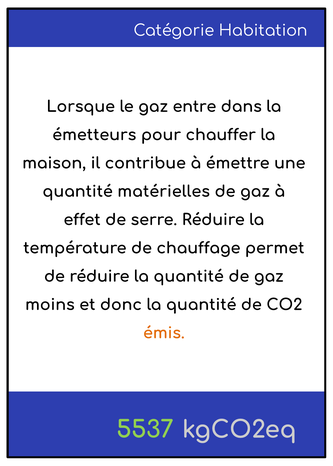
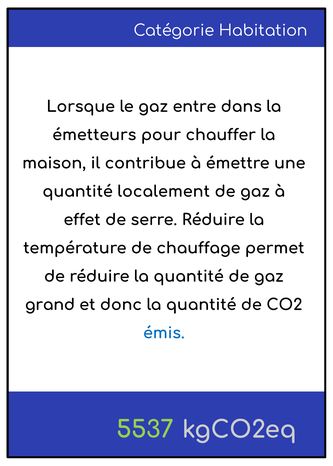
matérielles: matérielles -> localement
moins: moins -> grand
émis colour: orange -> blue
